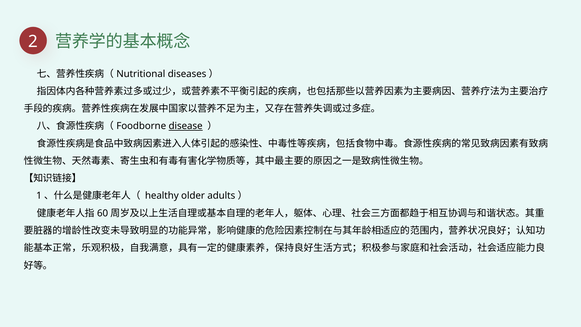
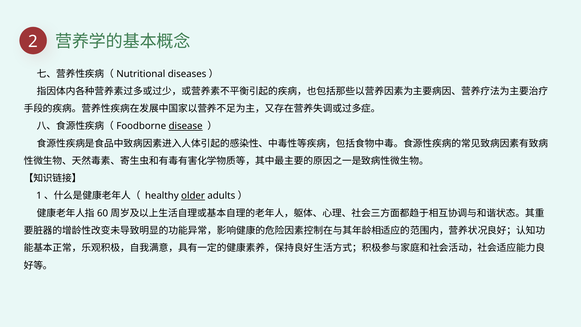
older underline: none -> present
